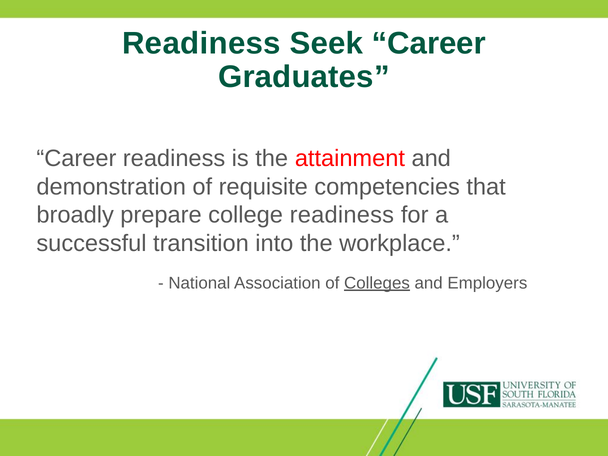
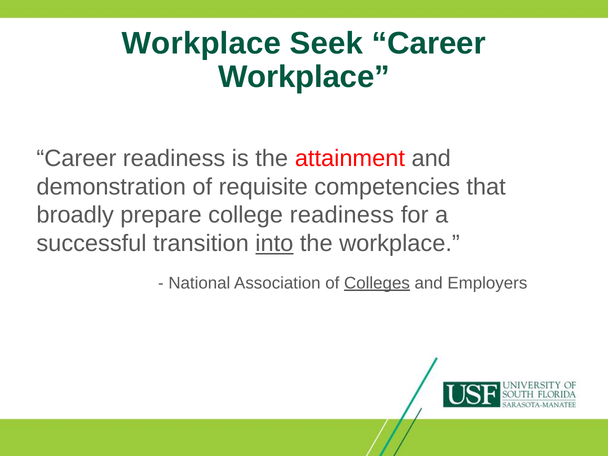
Readiness at (201, 43): Readiness -> Workplace
Graduates at (304, 77): Graduates -> Workplace
into underline: none -> present
